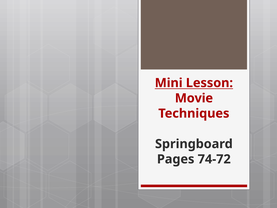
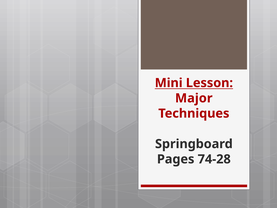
Movie: Movie -> Major
74-72: 74-72 -> 74-28
